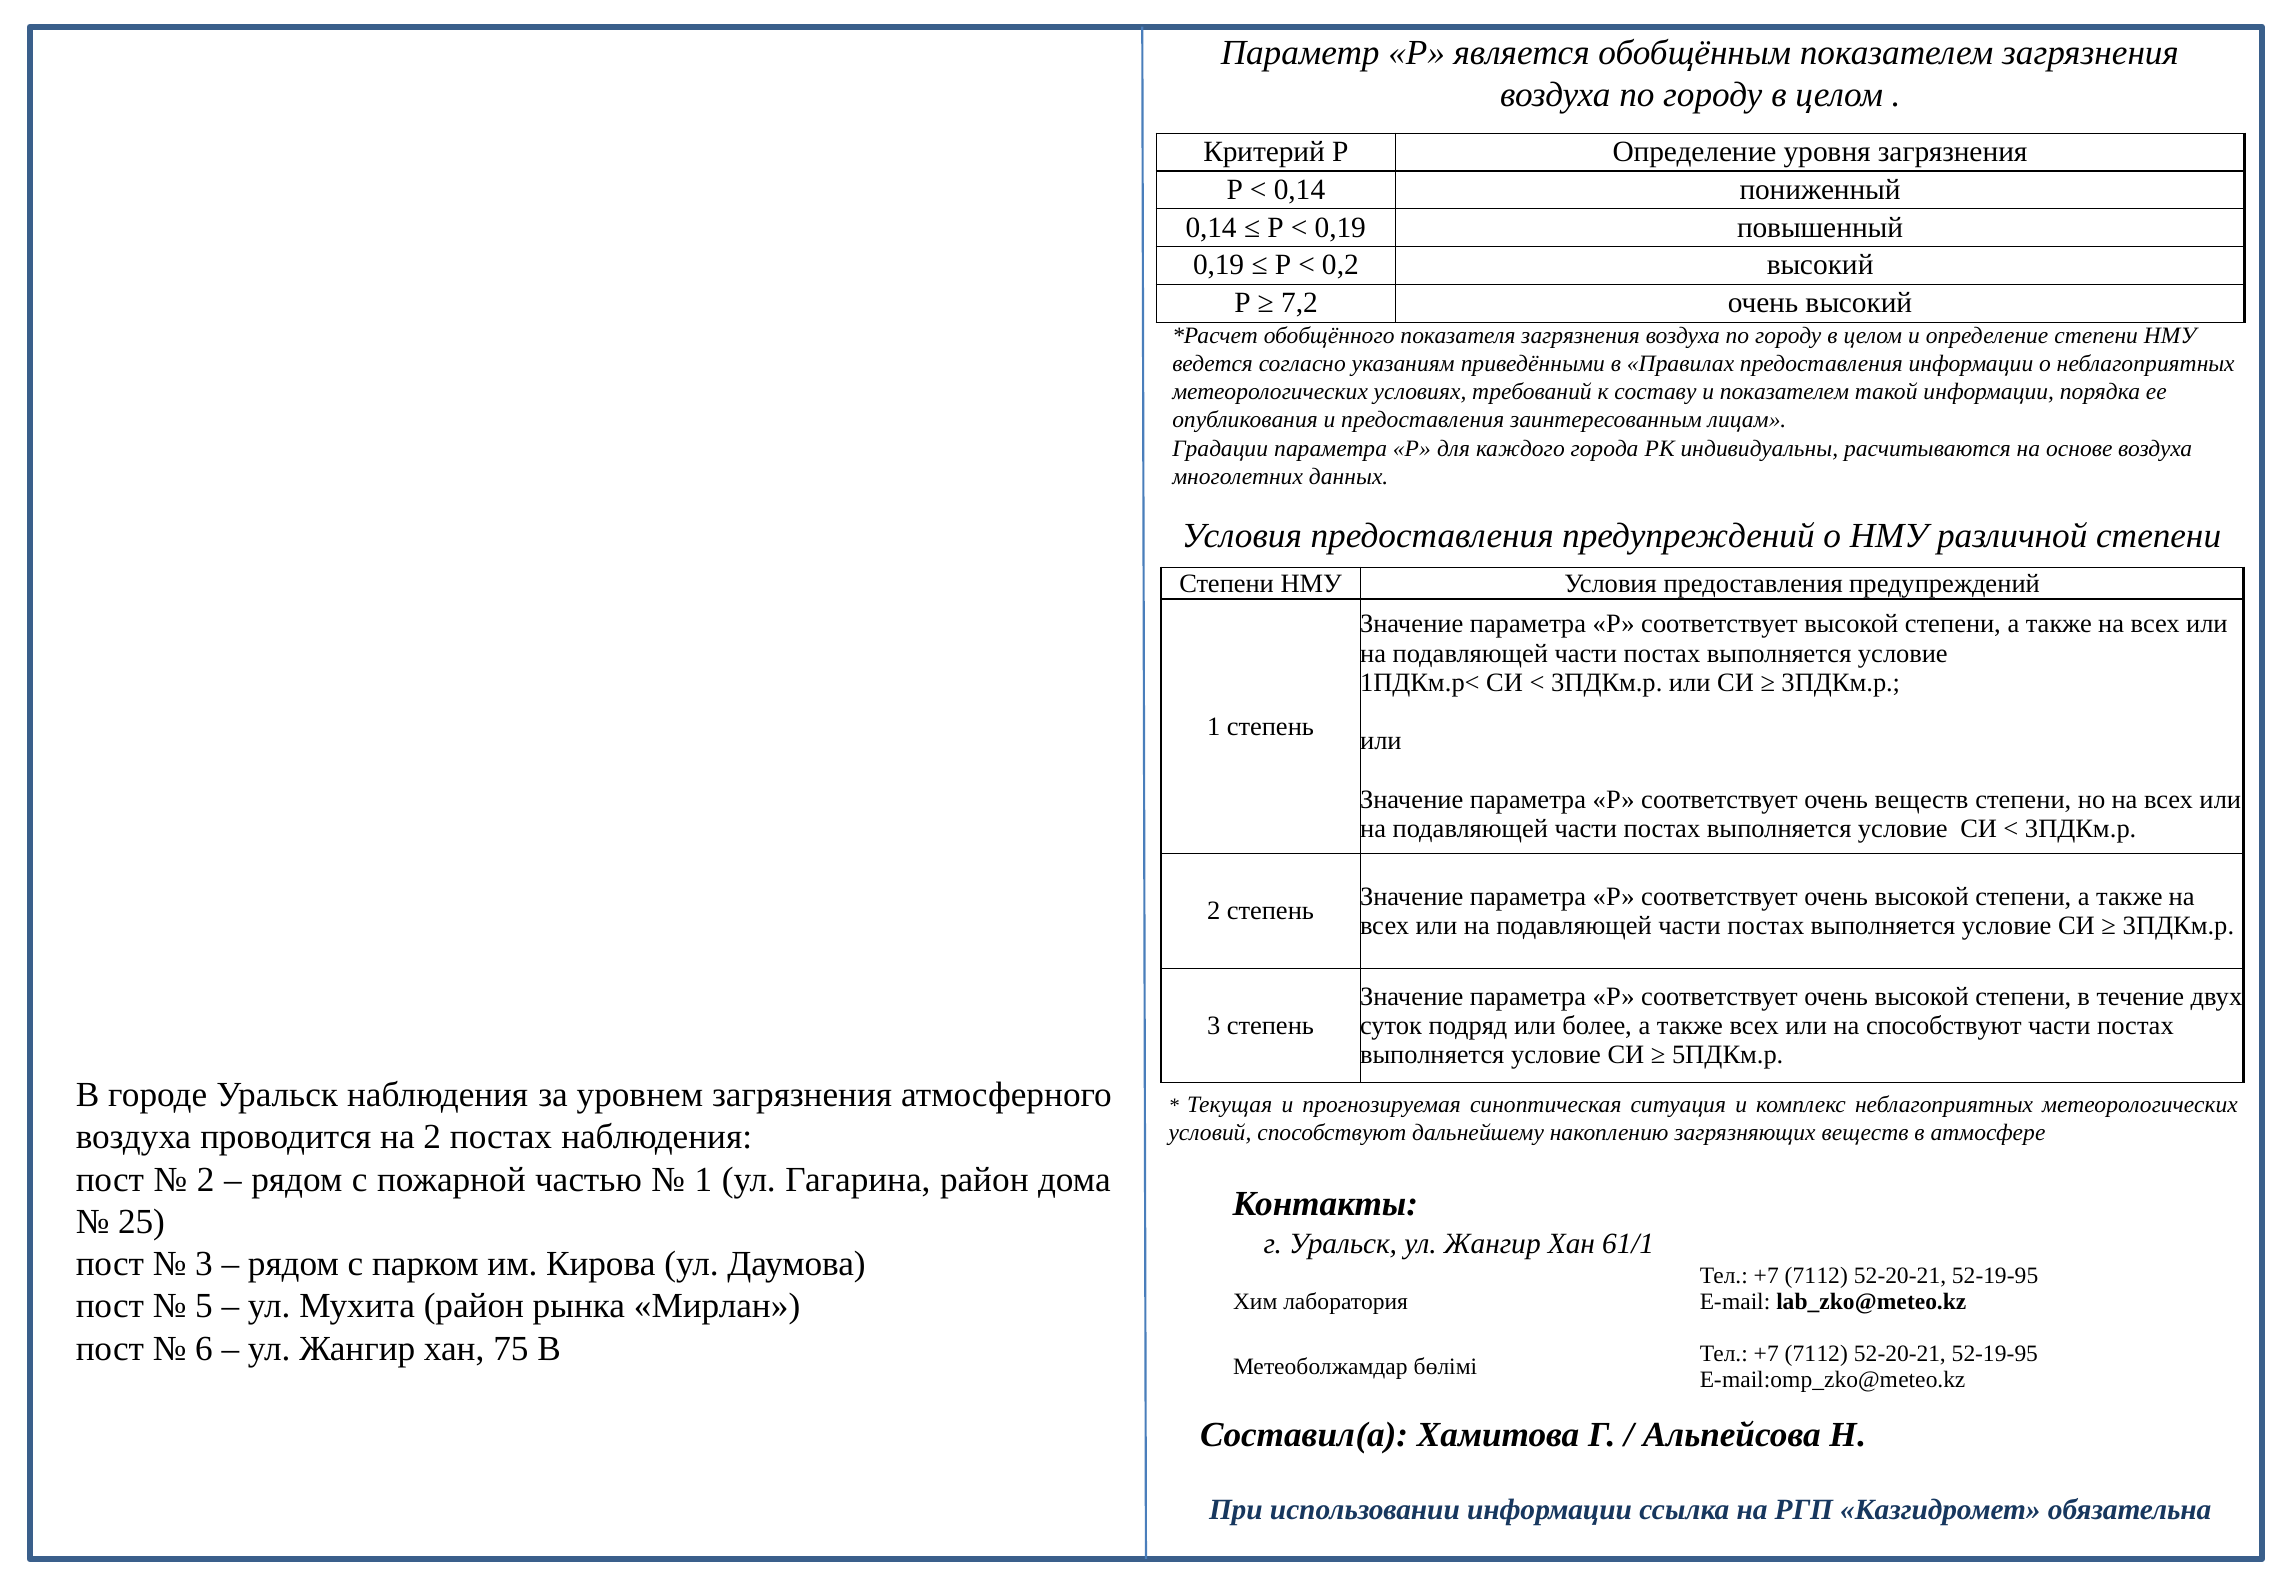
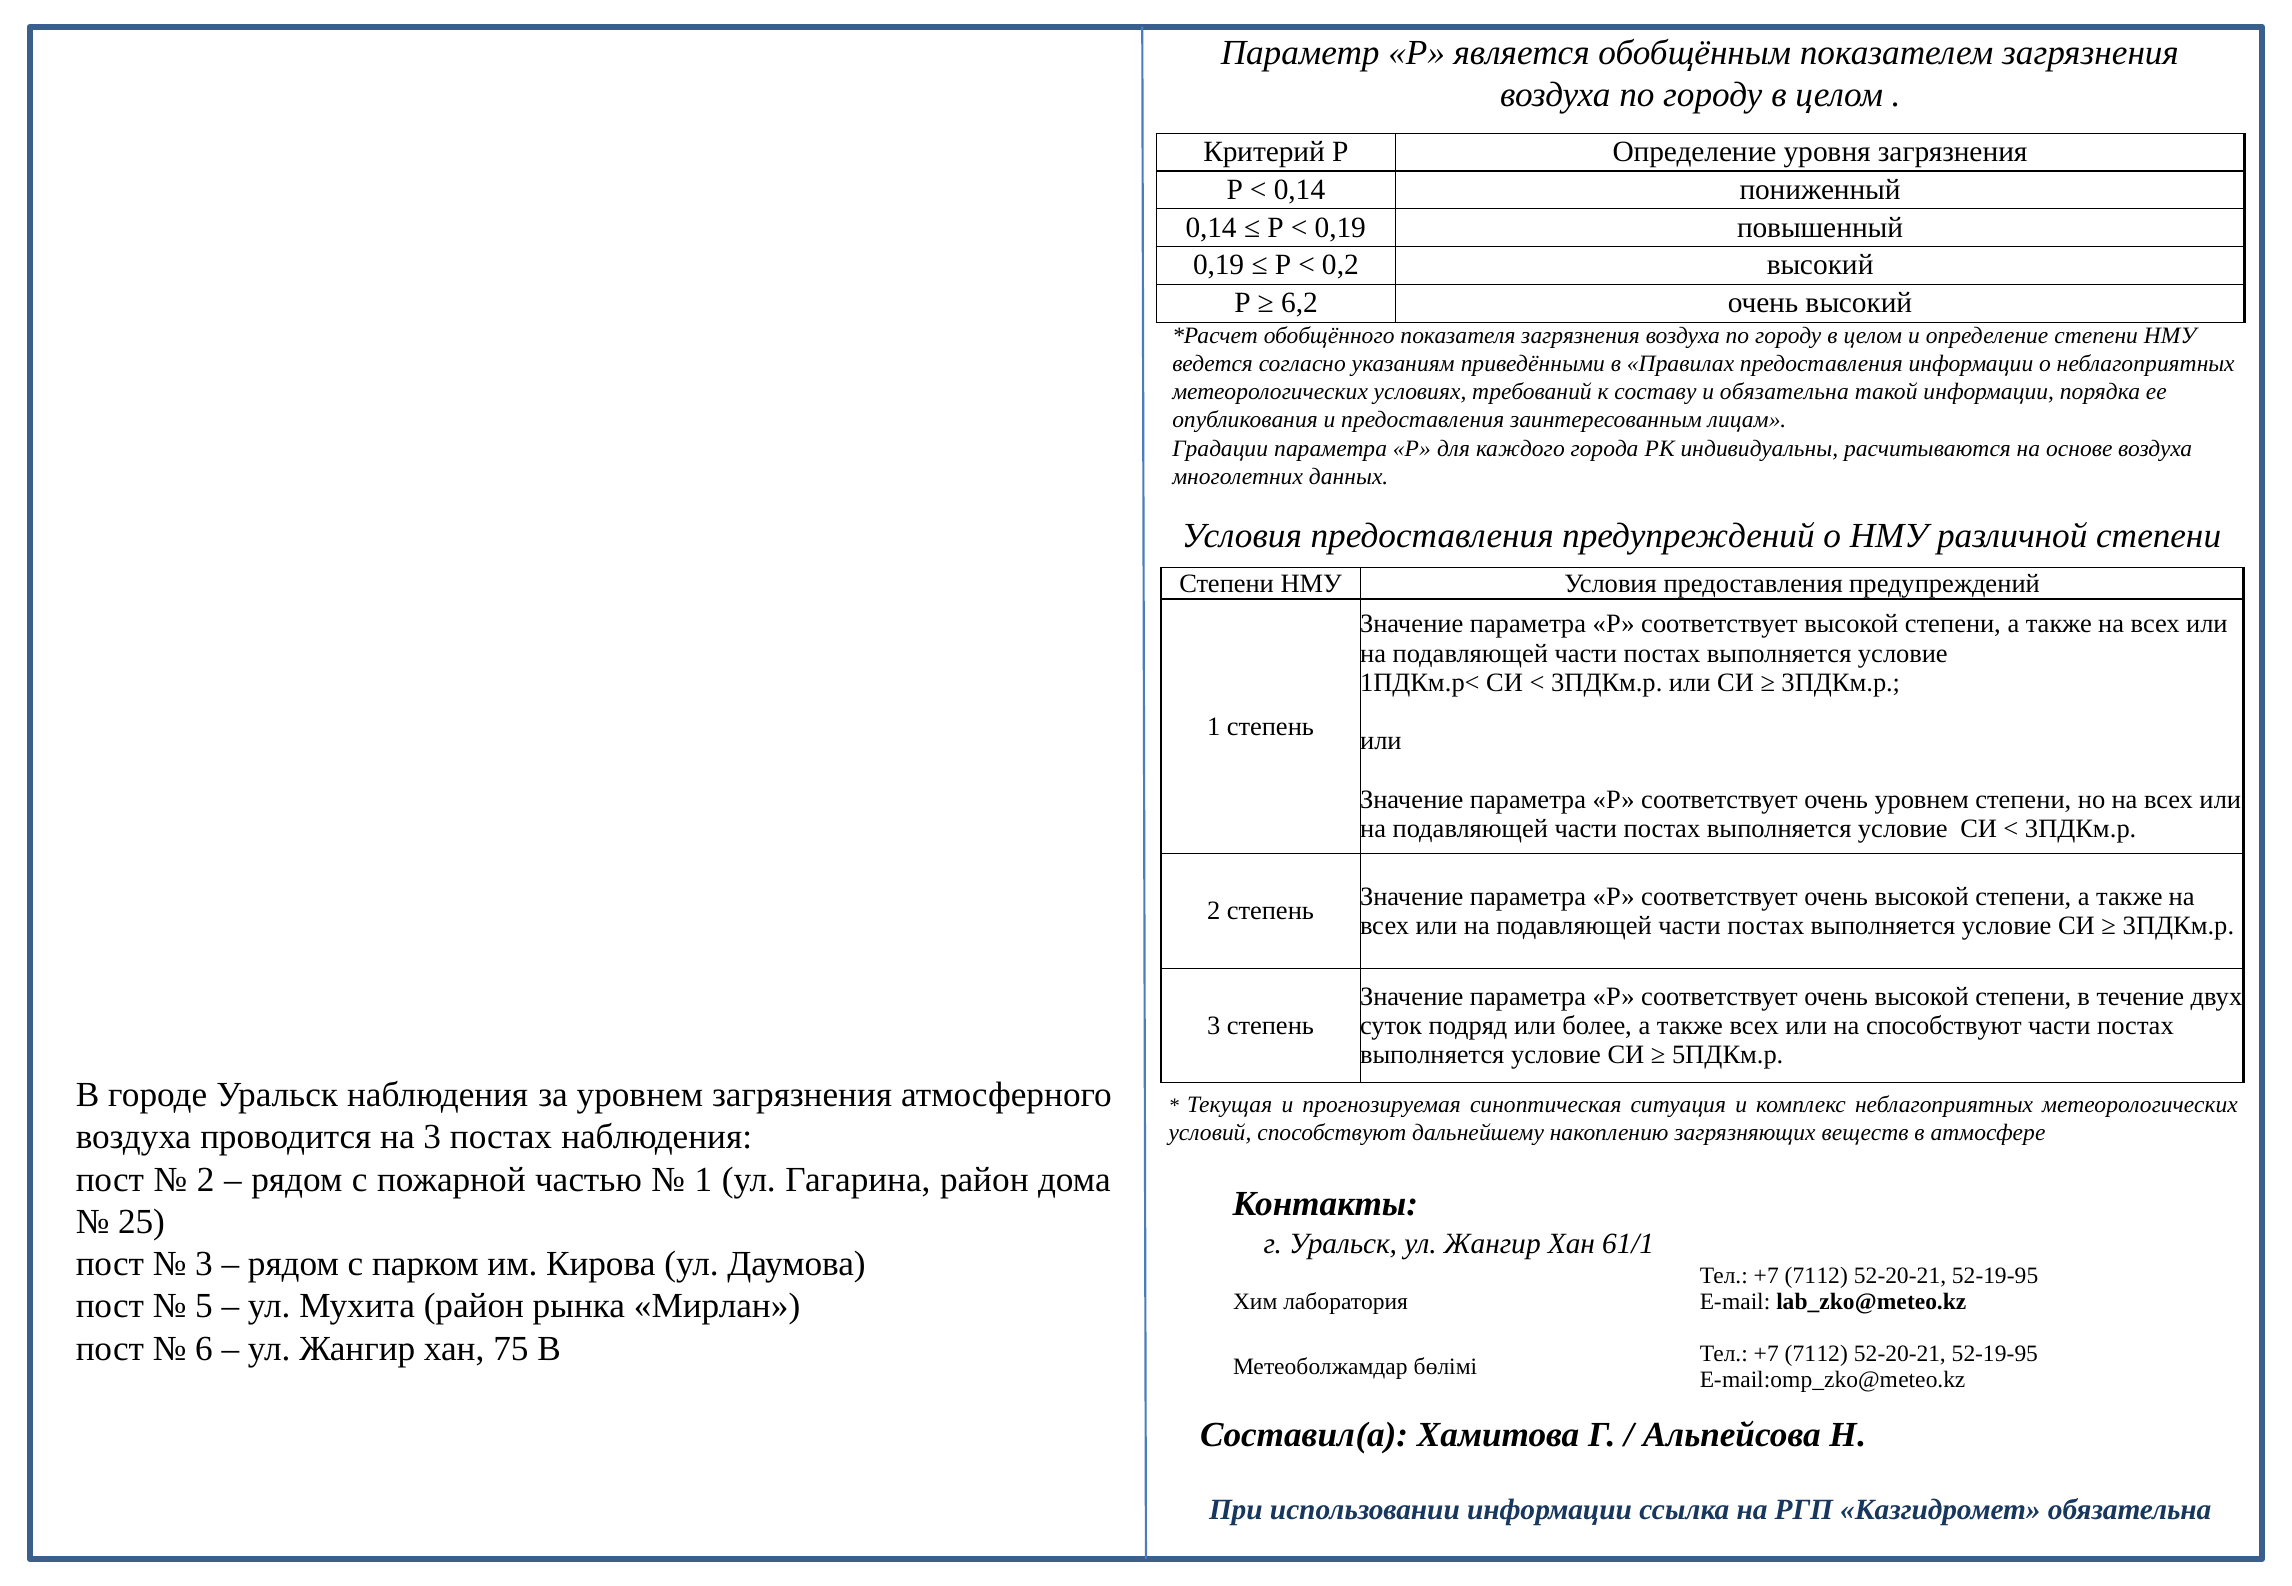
7,2: 7,2 -> 6,2
и показателем: показателем -> обязательна
очень веществ: веществ -> уровнем
на 2: 2 -> 3
